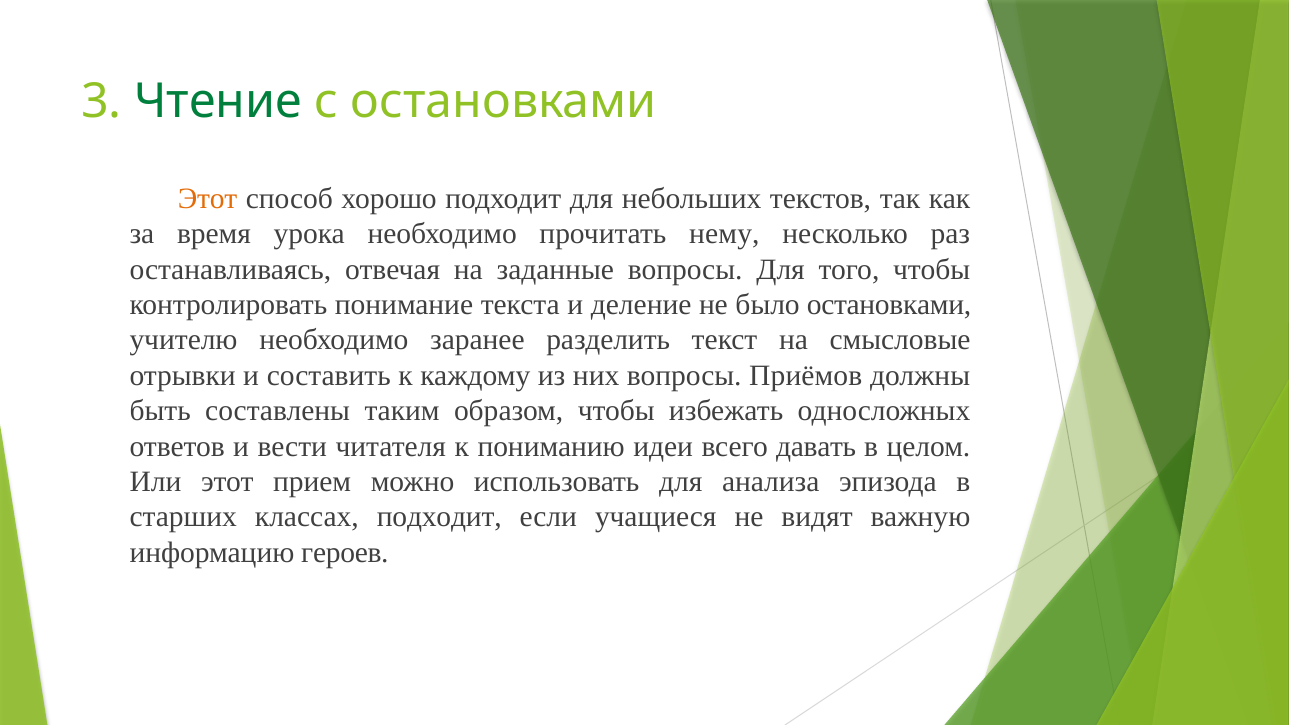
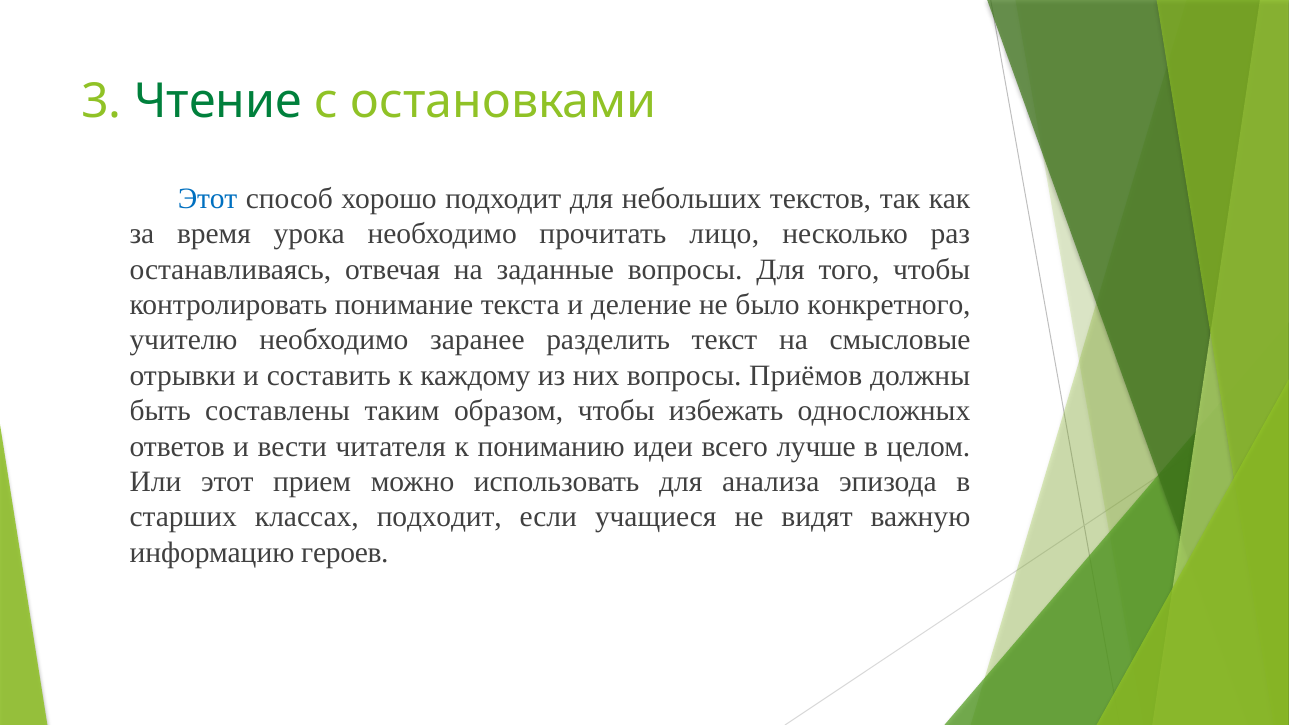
Этот at (208, 199) colour: orange -> blue
нему: нему -> лицо
было остановками: остановками -> конкретного
давать: давать -> лучше
